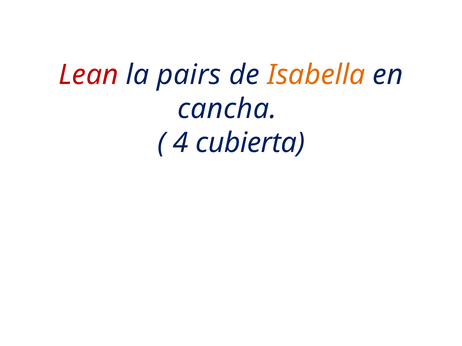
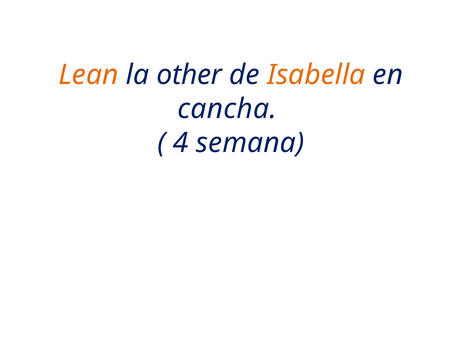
Lean colour: red -> orange
pairs: pairs -> other
cubierta: cubierta -> semana
